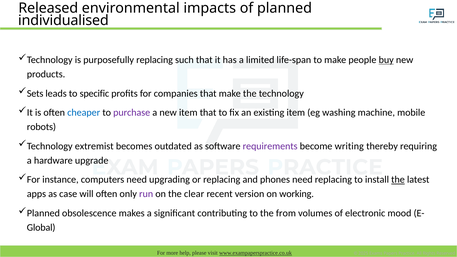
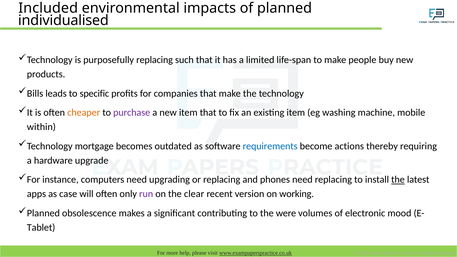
Released: Released -> Included
buy underline: present -> none
Sets: Sets -> Bills
cheaper colour: blue -> orange
robots: robots -> within
extremist: extremist -> mortgage
requirements colour: purple -> blue
writing: writing -> actions
from: from -> were
Global: Global -> Tablet
